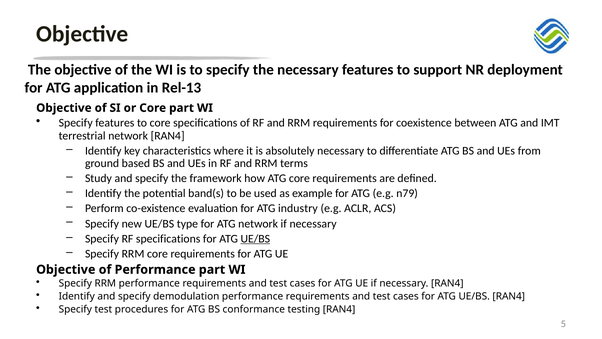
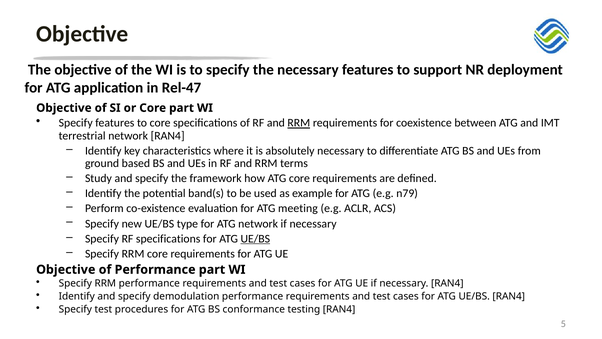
Rel-13: Rel-13 -> Rel-47
RRM at (299, 123) underline: none -> present
industry: industry -> meeting
